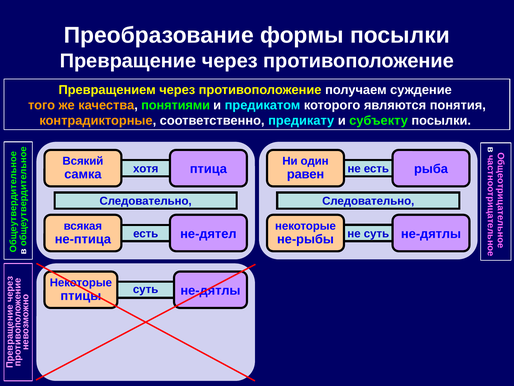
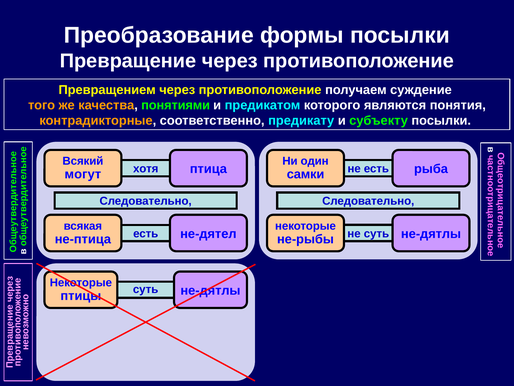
самка: самка -> могут
равен: равен -> самки
